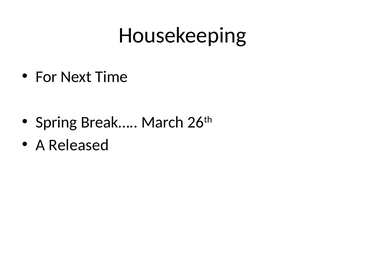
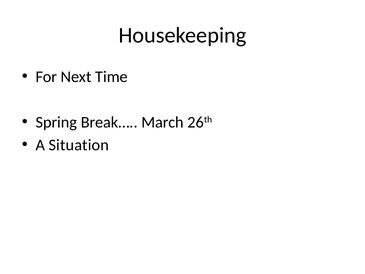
Released: Released -> Situation
